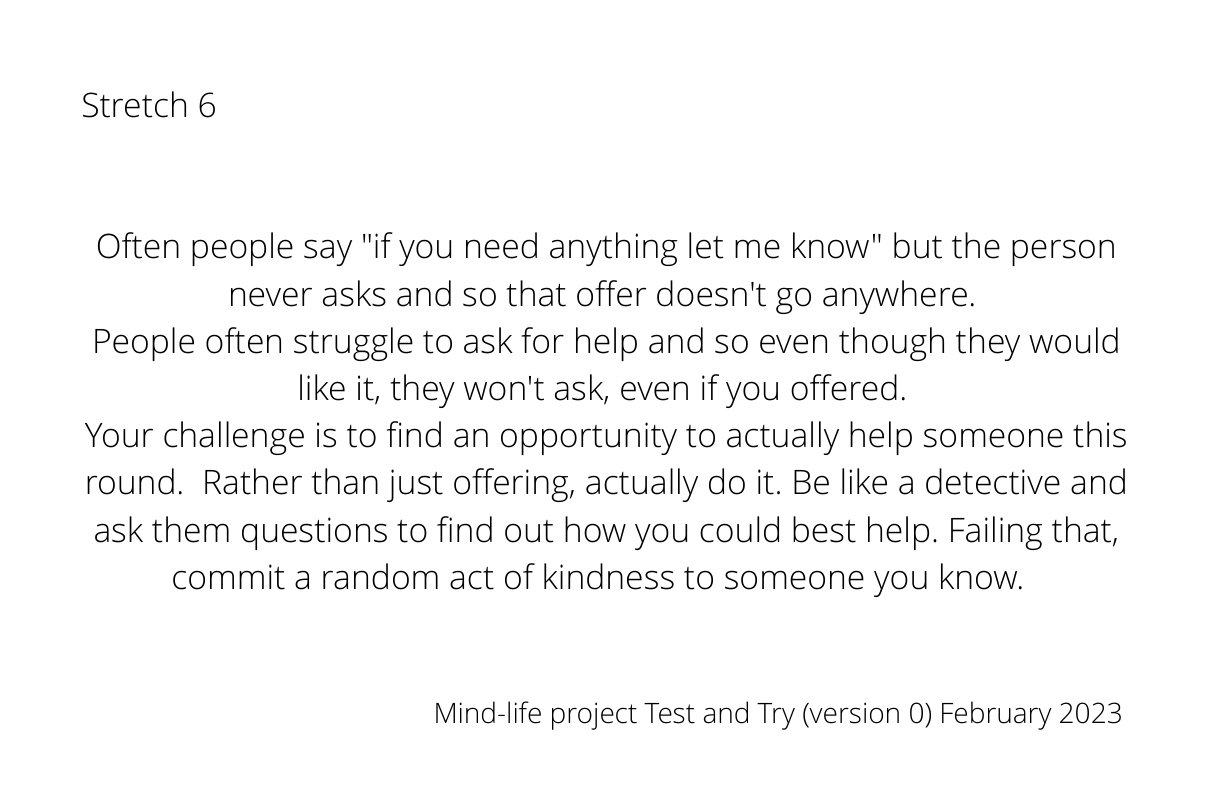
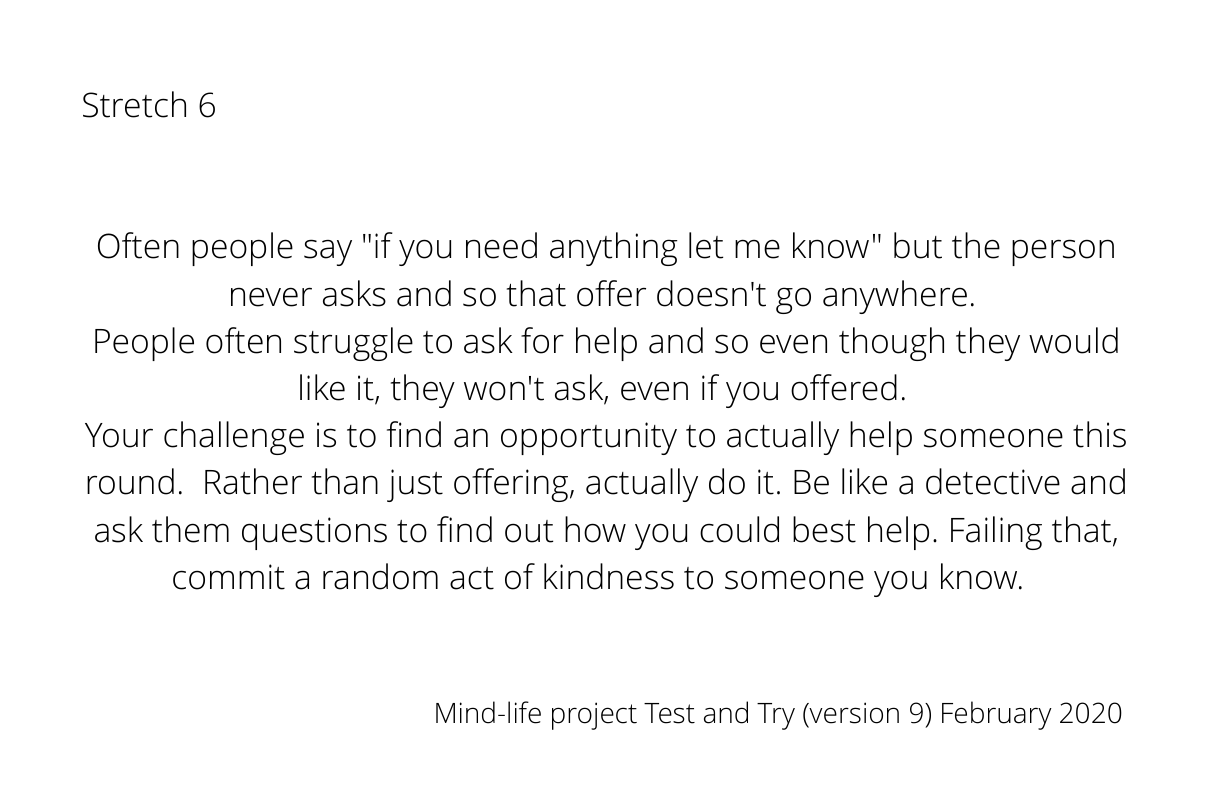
0: 0 -> 9
2023: 2023 -> 2020
